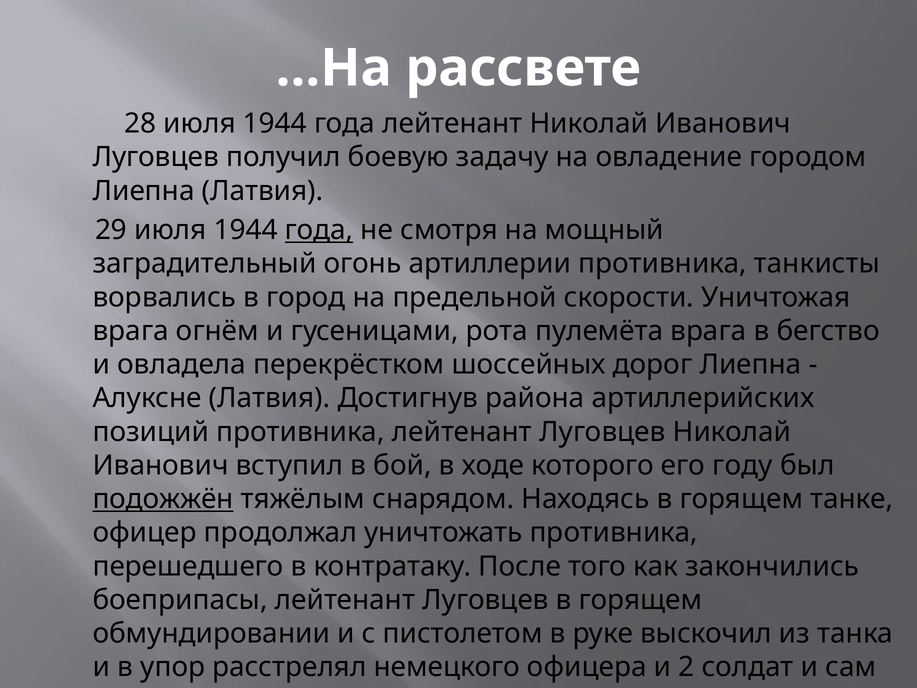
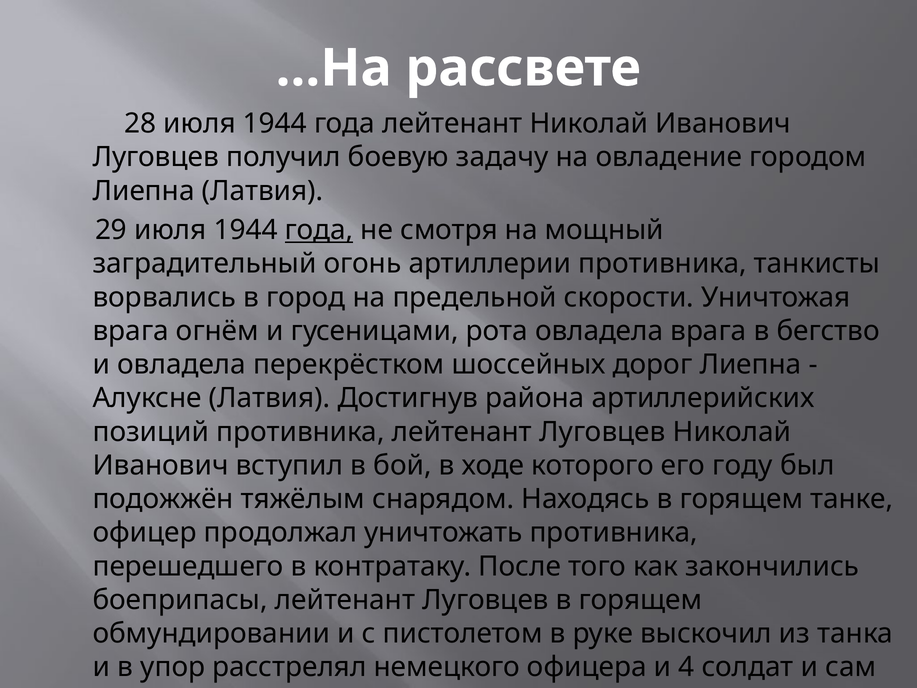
рота пулемёта: пулемёта -> овладела
подожжён underline: present -> none
2: 2 -> 4
